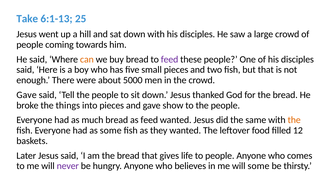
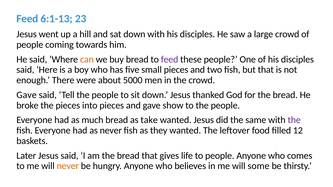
Take at (27, 19): Take -> Feed
25: 25 -> 23
the things: things -> pieces
as feed: feed -> take
the at (294, 120) colour: orange -> purple
as some: some -> never
never at (68, 166) colour: purple -> orange
